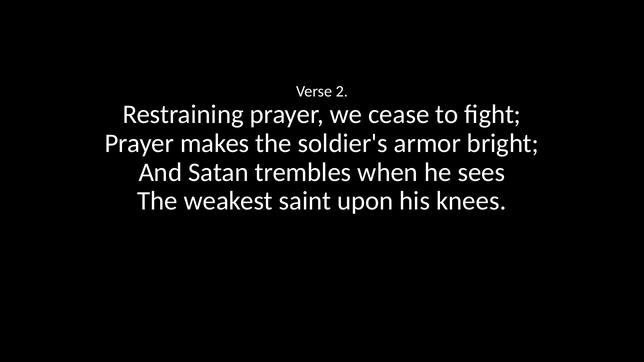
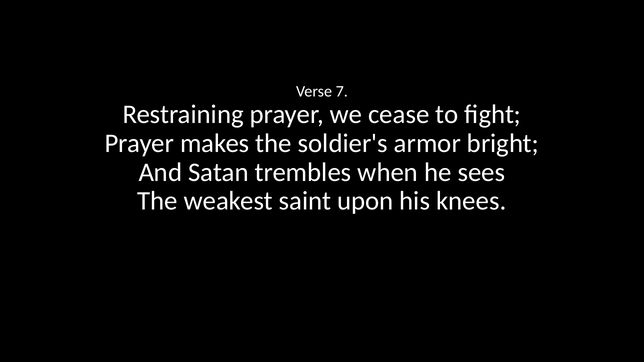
2: 2 -> 7
